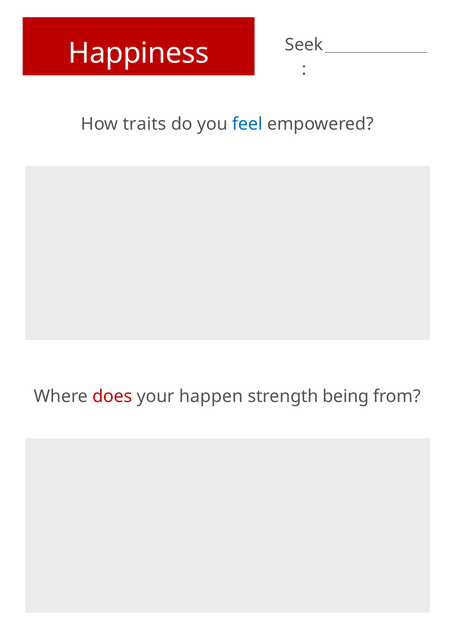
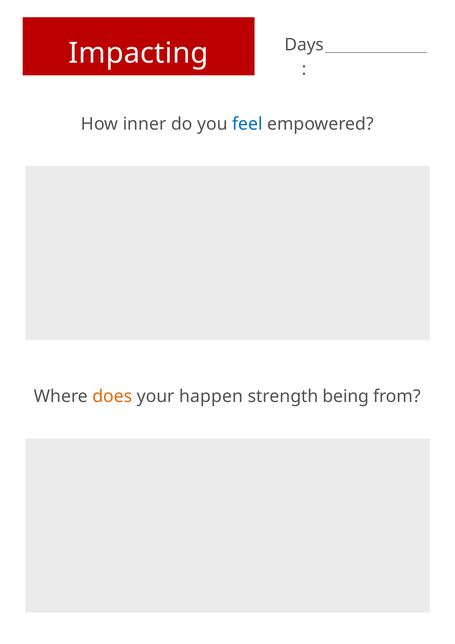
Seek: Seek -> Days
Happiness: Happiness -> Impacting
traits: traits -> inner
does colour: red -> orange
